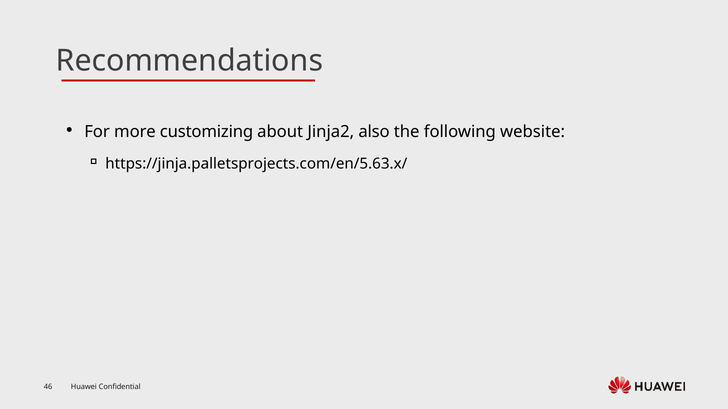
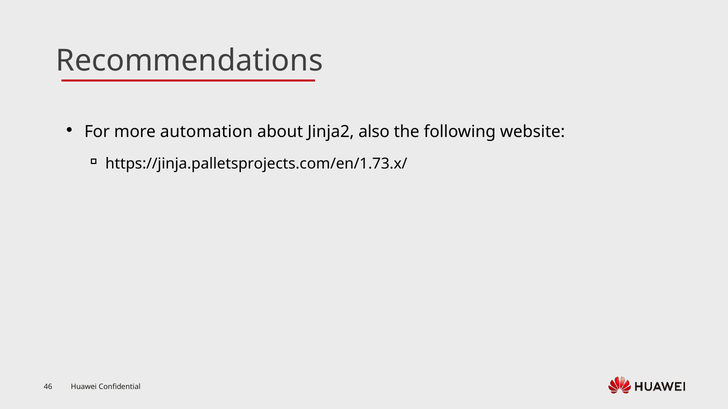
customizing: customizing -> automation
https://jinja.palletsprojects.com/en/5.63.x/: https://jinja.palletsprojects.com/en/5.63.x/ -> https://jinja.palletsprojects.com/en/1.73.x/
